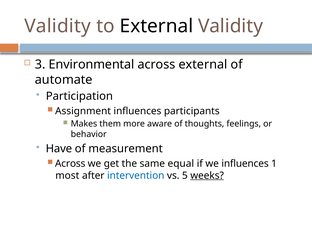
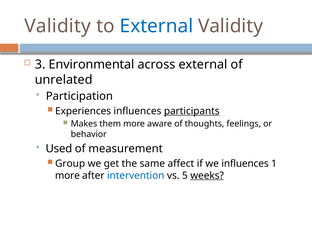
External at (156, 26) colour: black -> blue
automate: automate -> unrelated
Assignment: Assignment -> Experiences
participants underline: none -> present
Have: Have -> Used
Across at (70, 164): Across -> Group
equal: equal -> affect
most at (67, 176): most -> more
